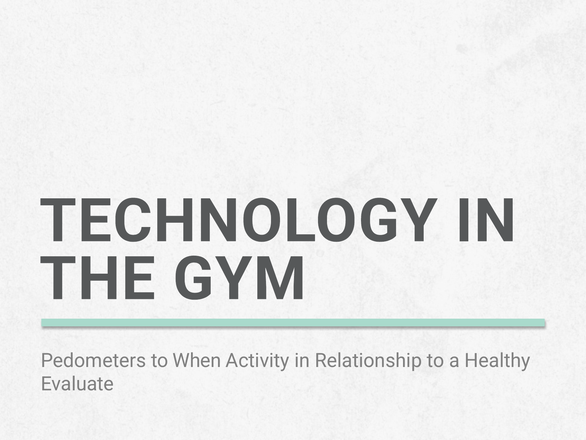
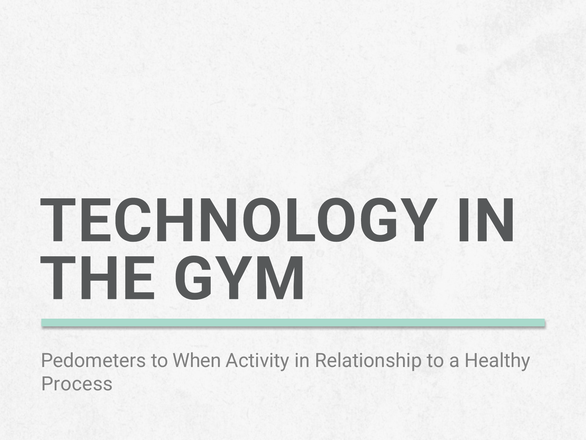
Evaluate: Evaluate -> Process
